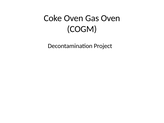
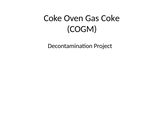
Gas Oven: Oven -> Coke
